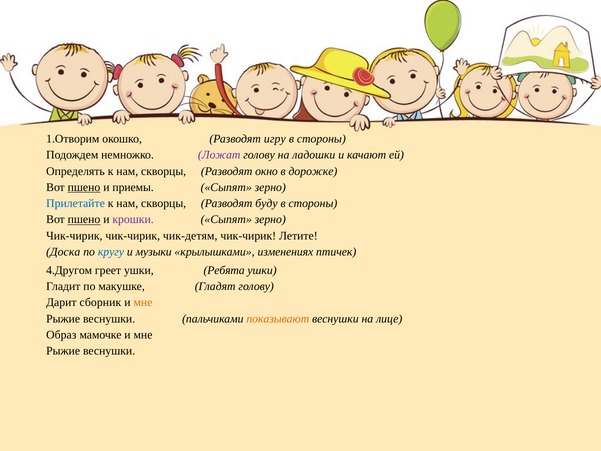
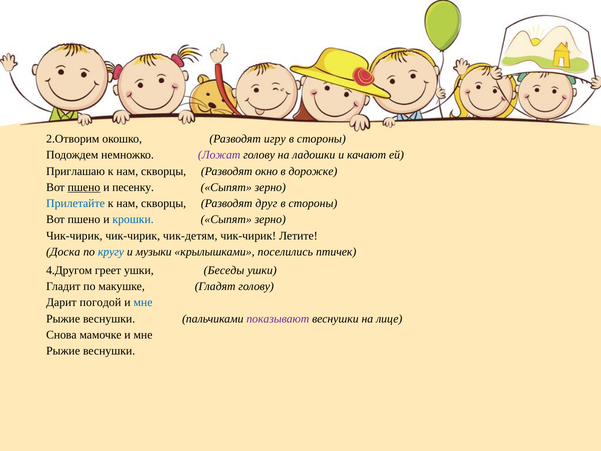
1.Отворим: 1.Отворим -> 2.Отворим
Определять: Определять -> Приглашаю
приемы: приемы -> песенку
буду: буду -> друг
пшено at (84, 219) underline: present -> none
крошки colour: purple -> blue
изменениях: изменениях -> поселились
Ребята: Ребята -> Беседы
сборник: сборник -> погодой
мне at (143, 302) colour: orange -> blue
показывают colour: orange -> purple
Образ: Образ -> Снова
